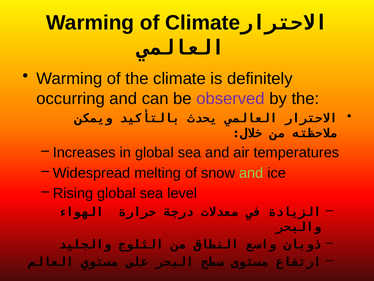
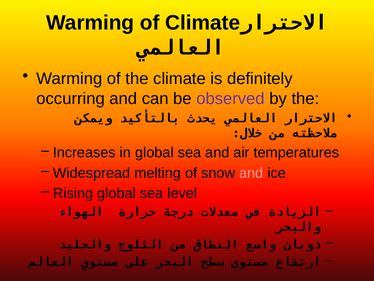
and at (251, 173) colour: light green -> pink
